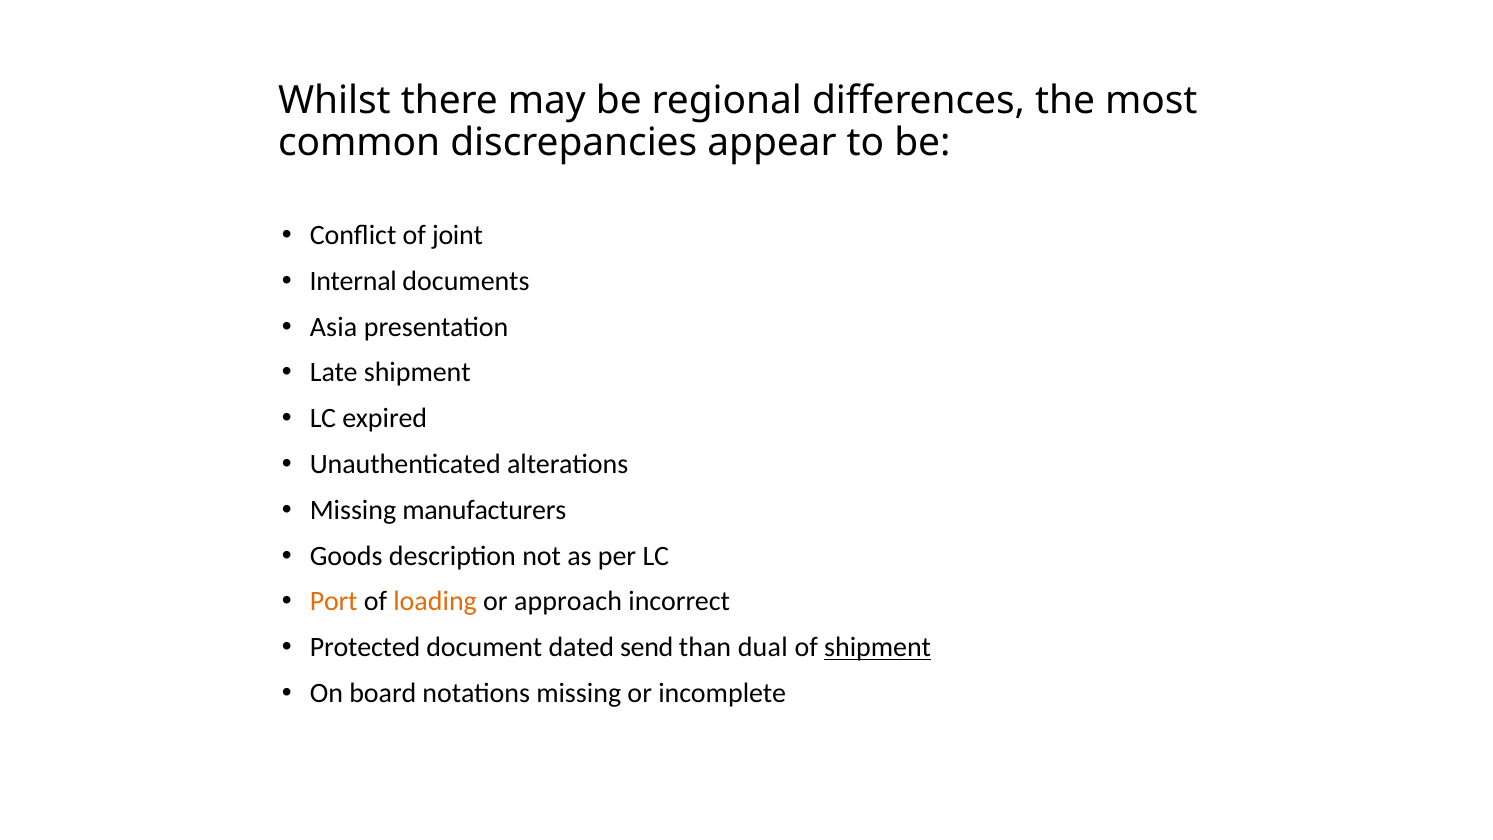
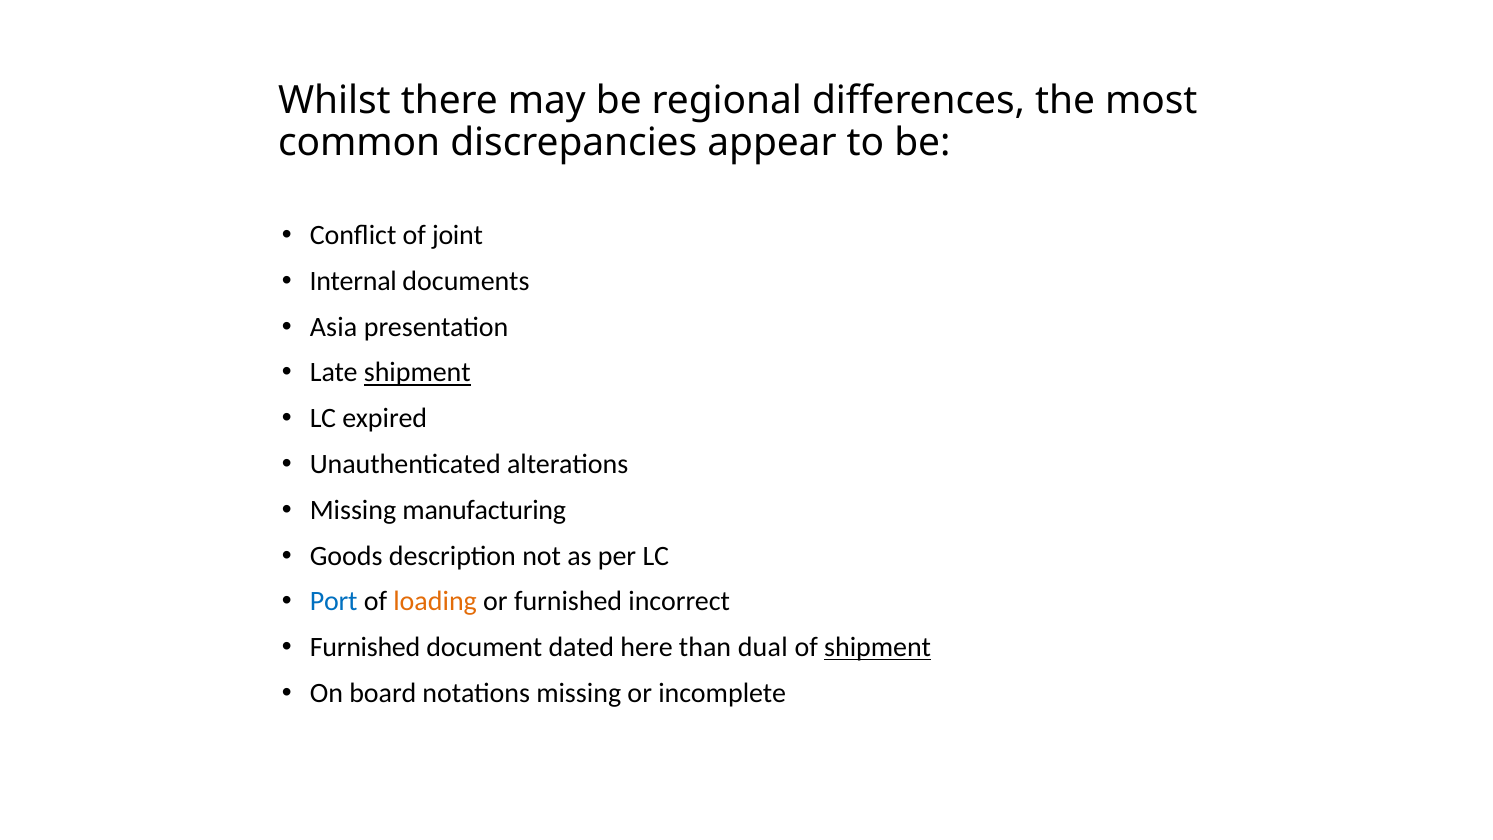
shipment at (417, 373) underline: none -> present
manufacturers: manufacturers -> manufacturing
Port colour: orange -> blue
or approach: approach -> furnished
Protected at (365, 647): Protected -> Furnished
send: send -> here
